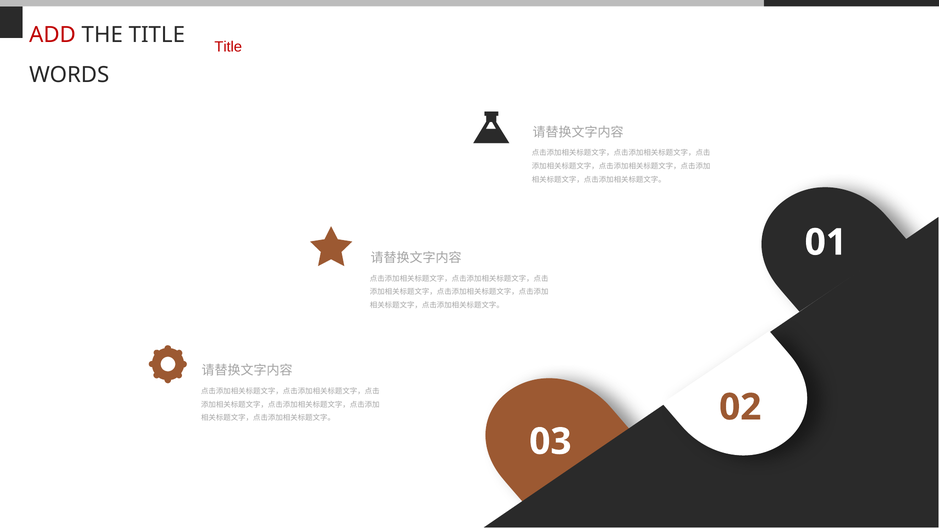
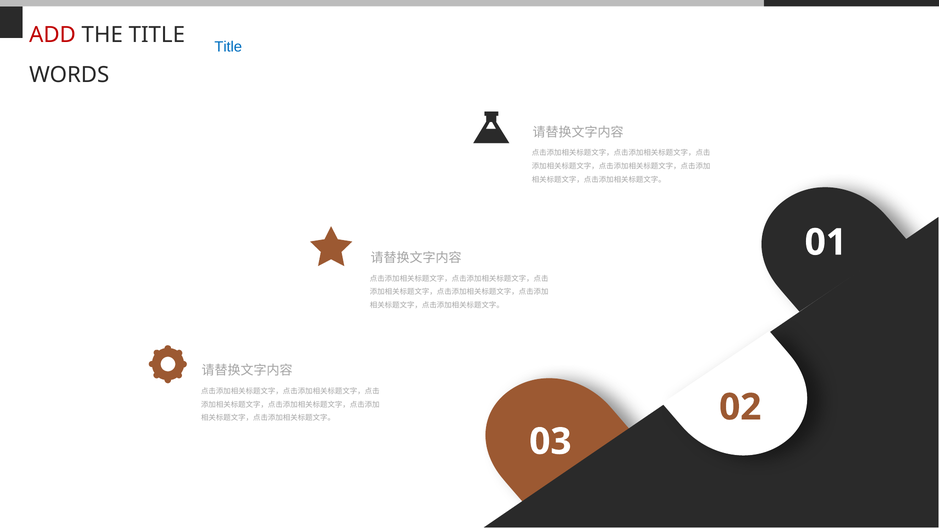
Title at (228, 47) colour: red -> blue
